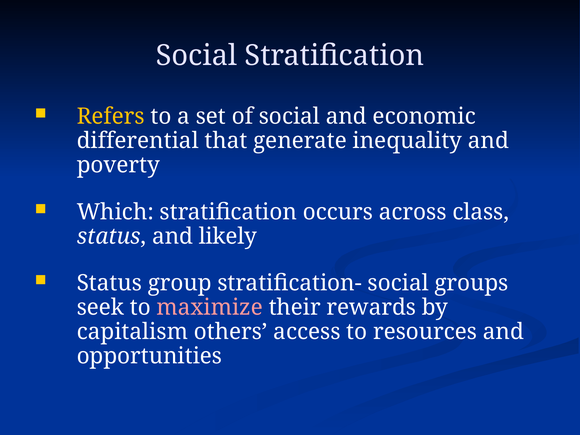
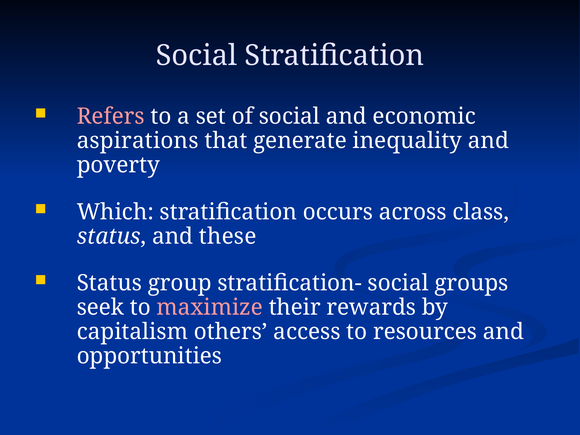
Refers colour: yellow -> pink
differential: differential -> aspirations
likely: likely -> these
